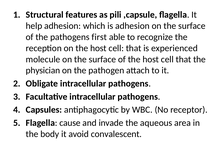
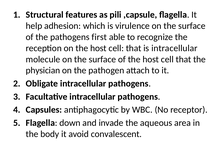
is adhesion: adhesion -> virulence
is experienced: experienced -> intracellular
cause: cause -> down
